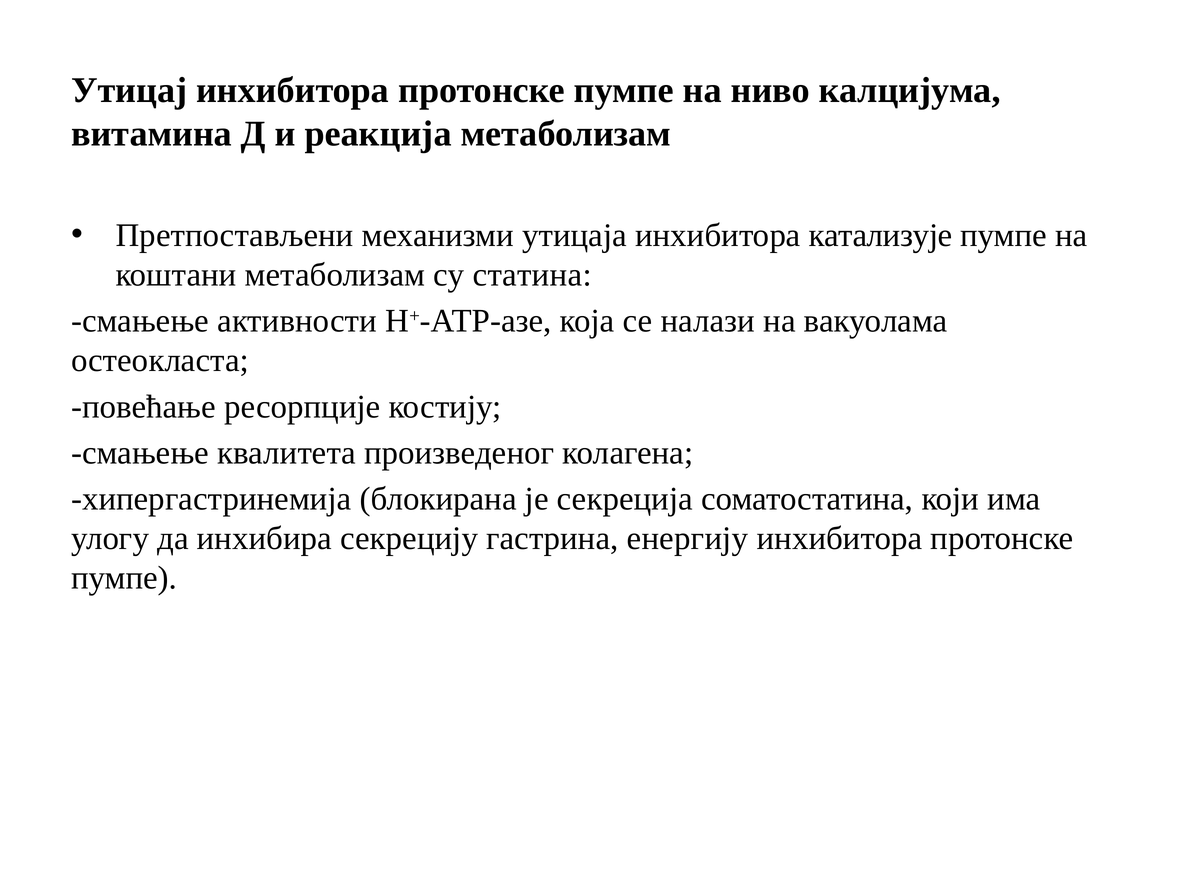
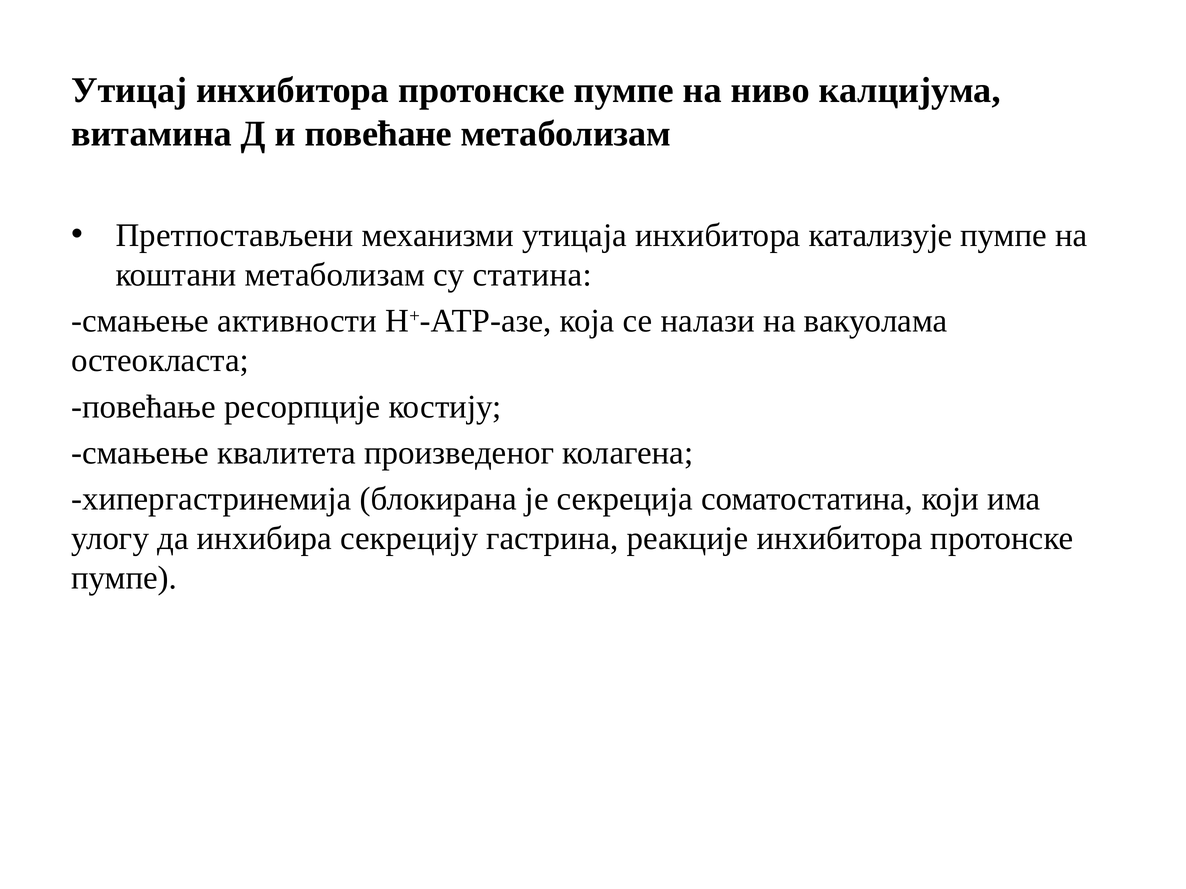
реакција: реакција -> повећане
енергију: енергију -> реакције
